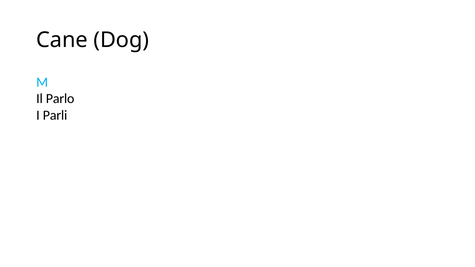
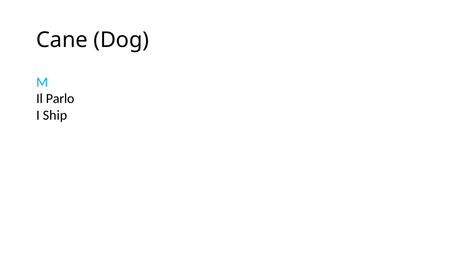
Parli: Parli -> Ship
